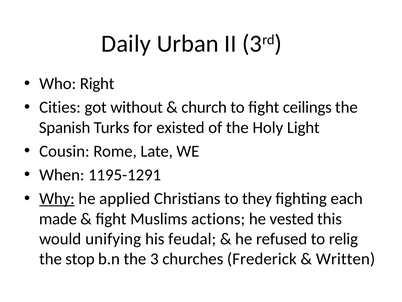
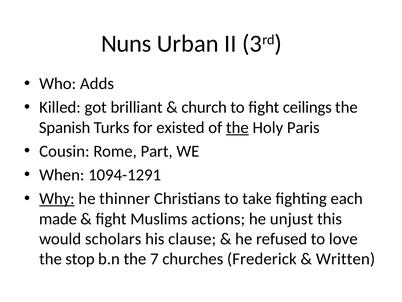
Daily: Daily -> Nuns
Right: Right -> Adds
Cities: Cities -> Killed
without: without -> brilliant
the at (237, 127) underline: none -> present
Light: Light -> Paris
Late: Late -> Part
1195-1291: 1195-1291 -> 1094-1291
applied: applied -> thinner
they: they -> take
vested: vested -> unjust
unifying: unifying -> scholars
feudal: feudal -> clause
relig: relig -> love
3: 3 -> 7
